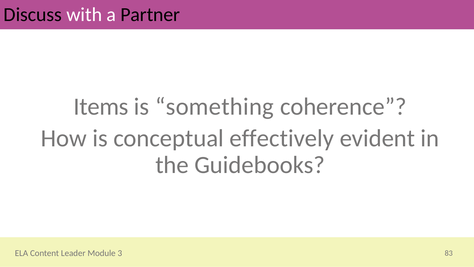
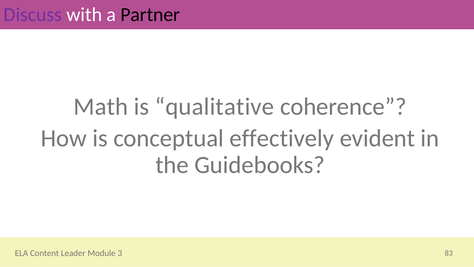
Discuss colour: black -> purple
Items: Items -> Math
something: something -> qualitative
